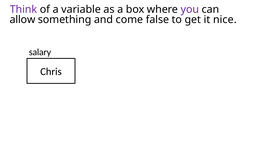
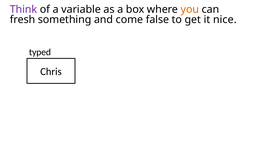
you colour: purple -> orange
allow: allow -> fresh
salary: salary -> typed
